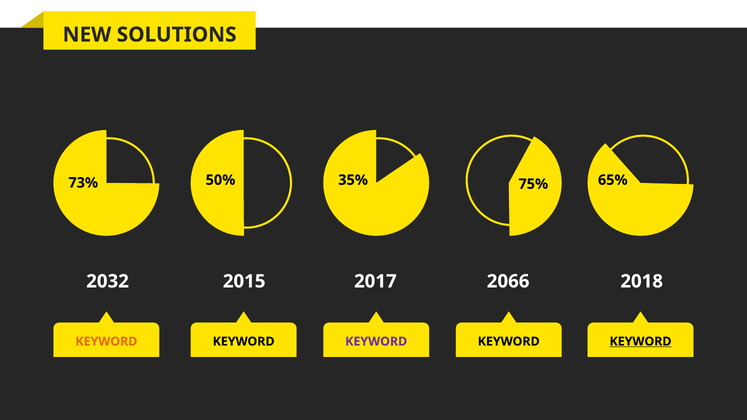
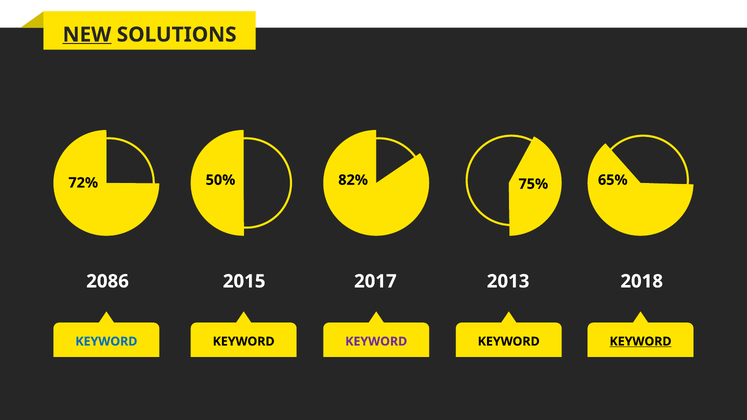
NEW underline: none -> present
73%: 73% -> 72%
35%: 35% -> 82%
2032: 2032 -> 2086
2066: 2066 -> 2013
KEYWORD at (106, 342) colour: orange -> blue
